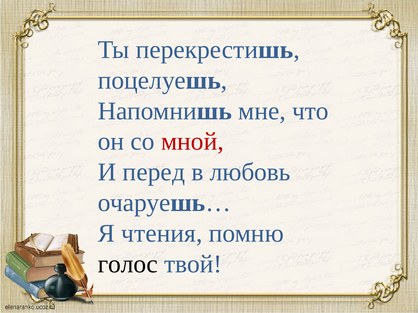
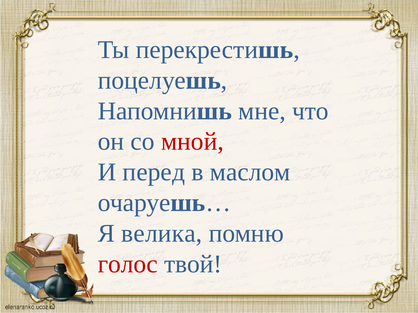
любовь: любовь -> маслом
чтения: чтения -> велика
голос colour: black -> red
